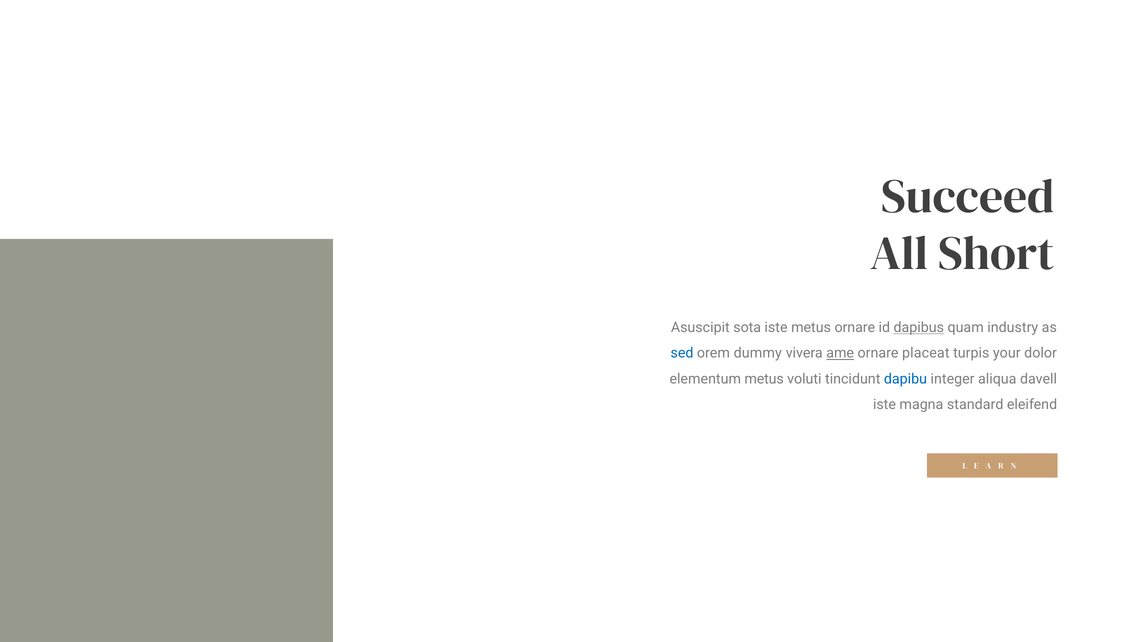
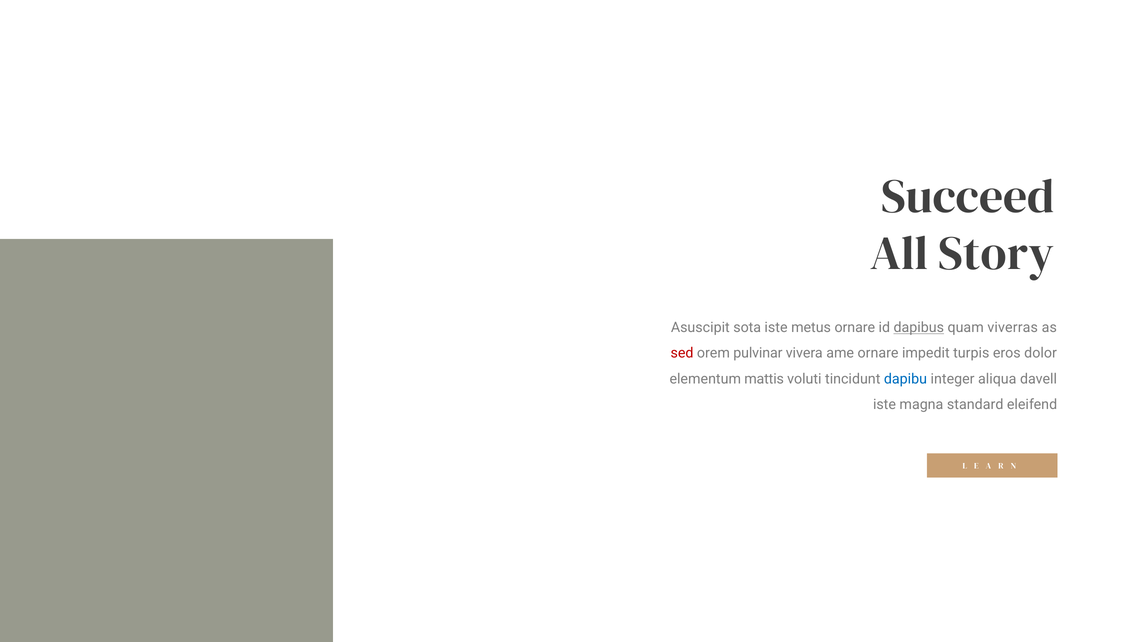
Short: Short -> Story
industry: industry -> viverras
sed colour: blue -> red
dummy: dummy -> pulvinar
ame underline: present -> none
placeat: placeat -> impedit
your: your -> eros
elementum metus: metus -> mattis
